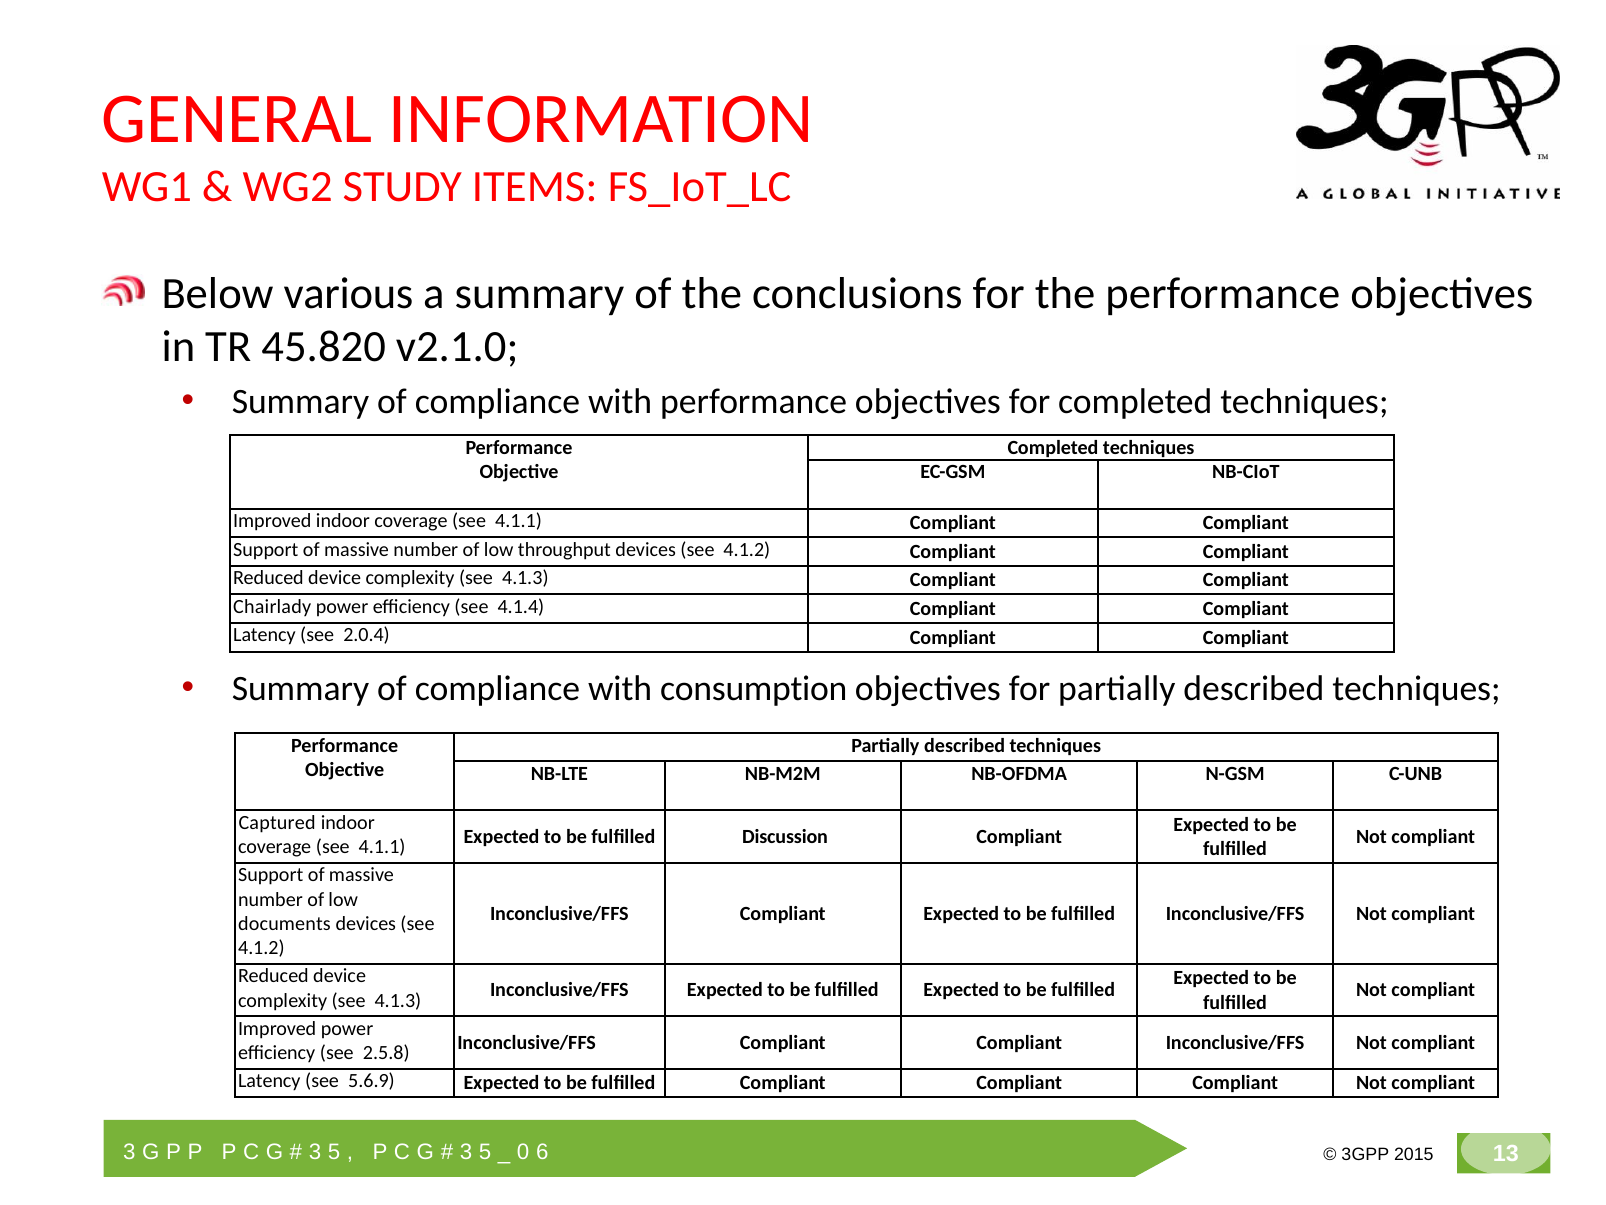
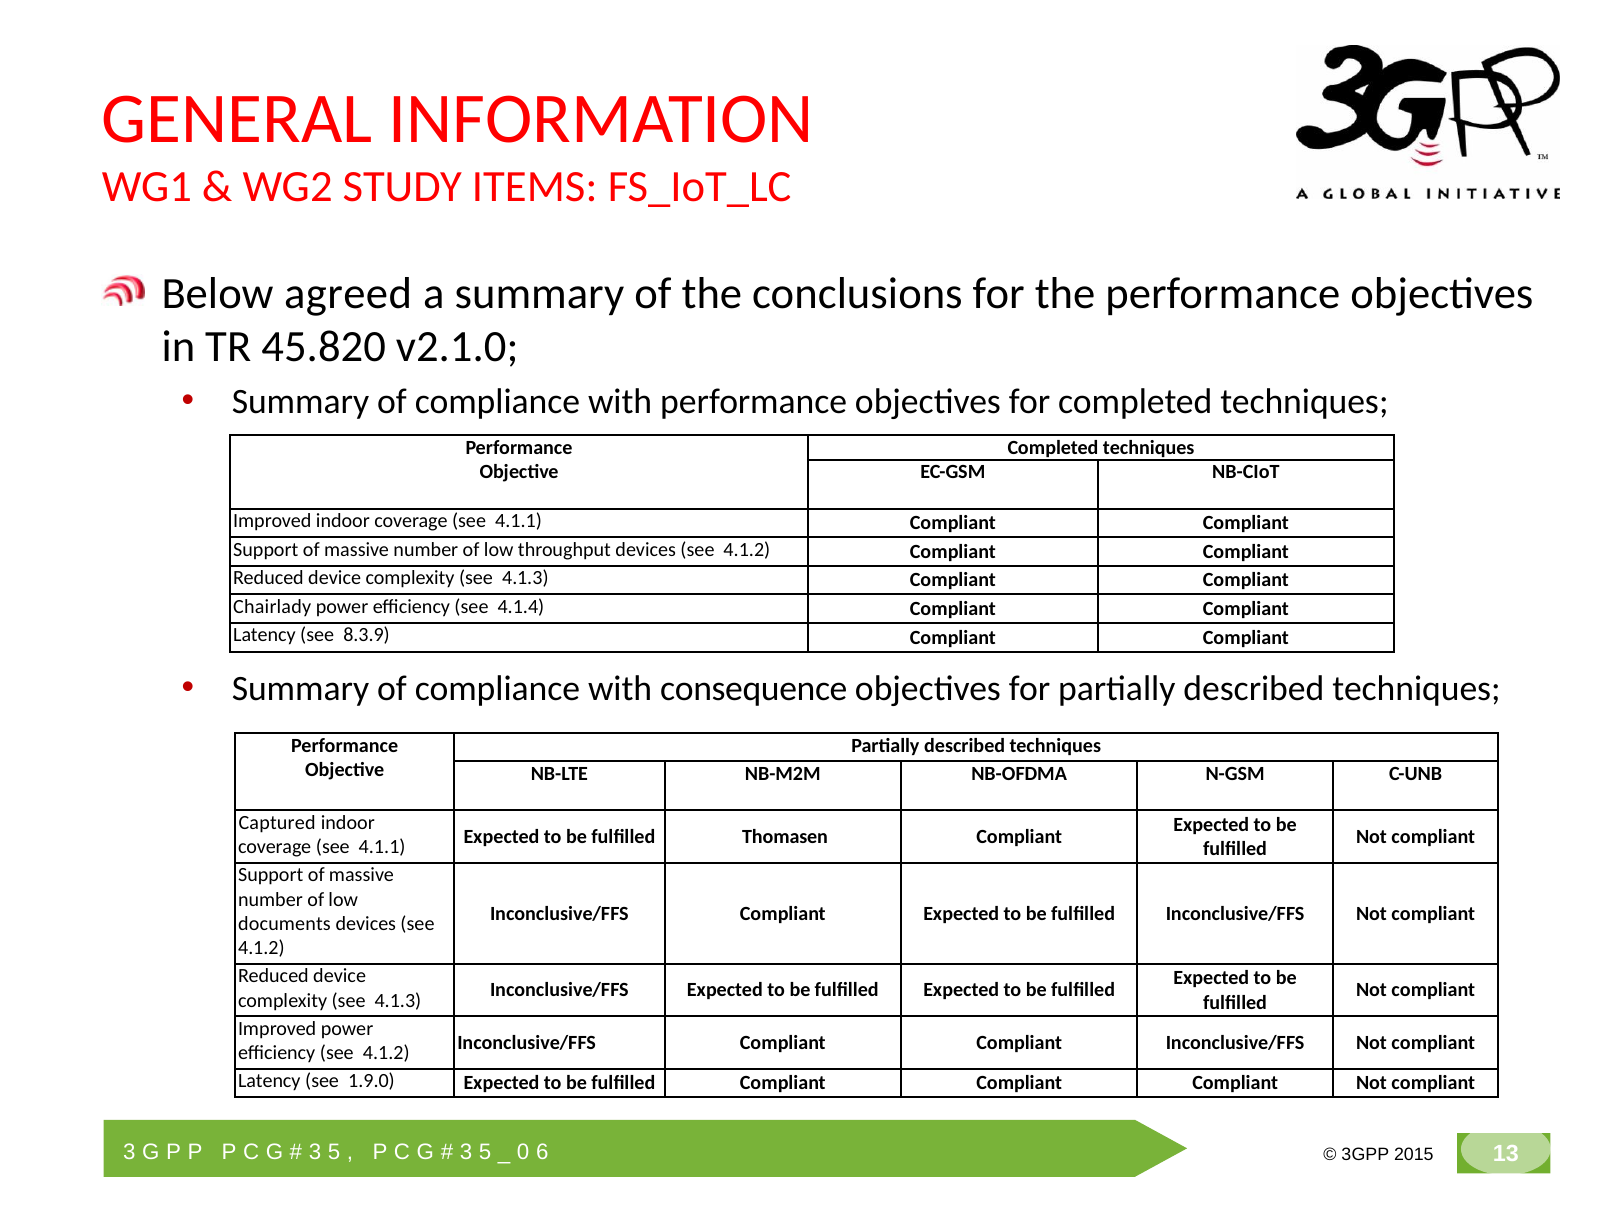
various: various -> agreed
2.0.4: 2.0.4 -> 8.3.9
consumption: consumption -> consequence
Discussion: Discussion -> Thomasen
efficiency see 2.5.8: 2.5.8 -> 4.1.2
5.6.9: 5.6.9 -> 1.9.0
